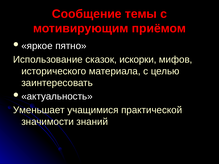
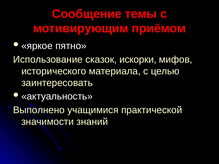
Уменьшает: Уменьшает -> Выполнено
